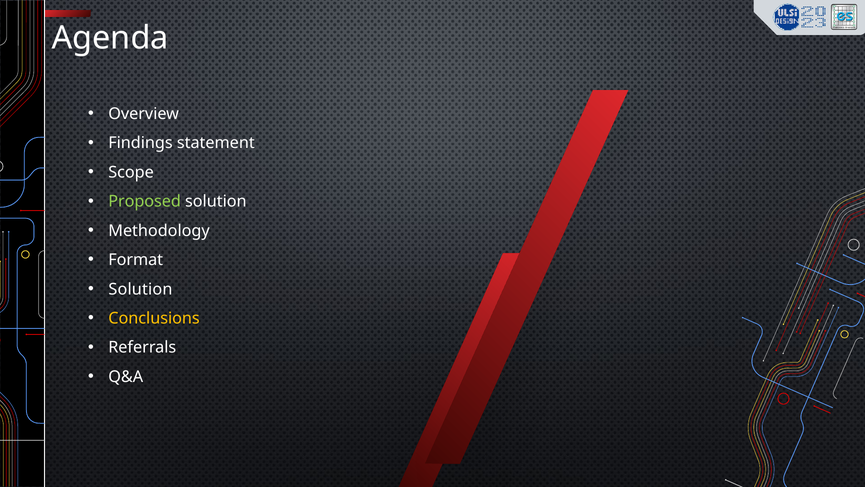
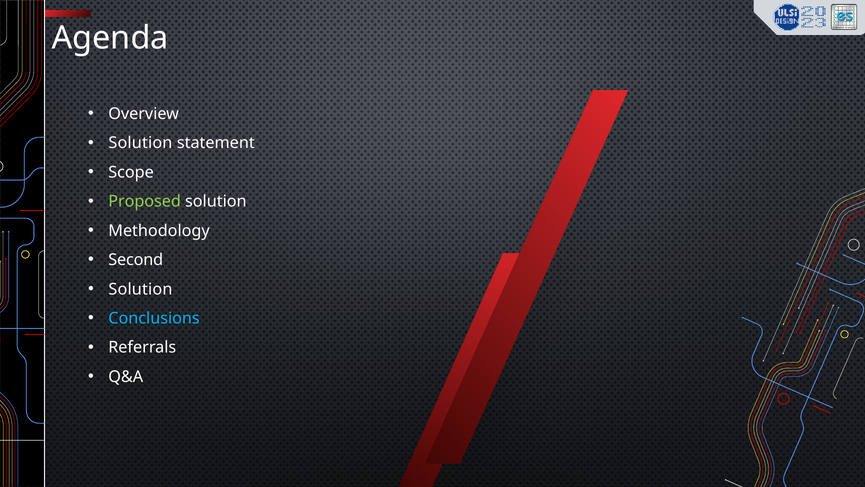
Findings at (141, 143): Findings -> Solution
Format: Format -> Second
Conclusions colour: yellow -> light blue
